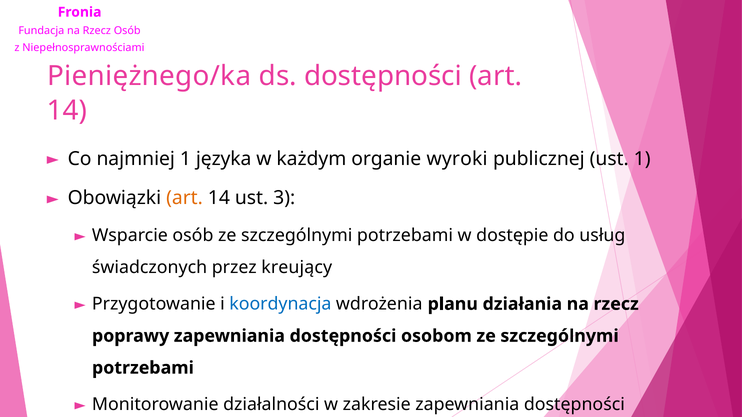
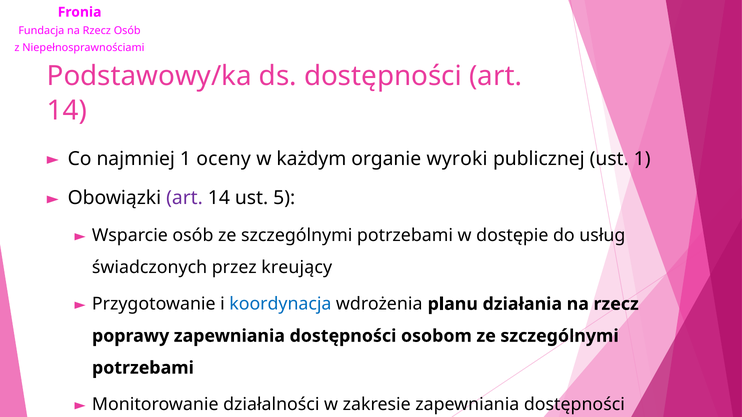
Pieniężnego/ka: Pieniężnego/ka -> Podstawowy/ka
języka: języka -> oceny
art at (185, 198) colour: orange -> purple
3: 3 -> 5
